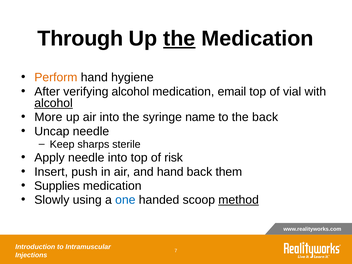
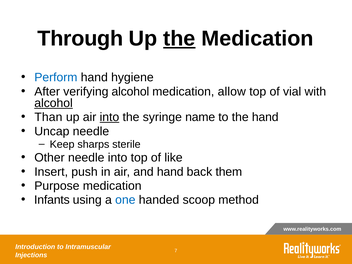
Perform colour: orange -> blue
email: email -> allow
More: More -> Than
into at (109, 117) underline: none -> present
the back: back -> hand
Apply: Apply -> Other
risk: risk -> like
Supplies: Supplies -> Purpose
Slowly: Slowly -> Infants
method underline: present -> none
